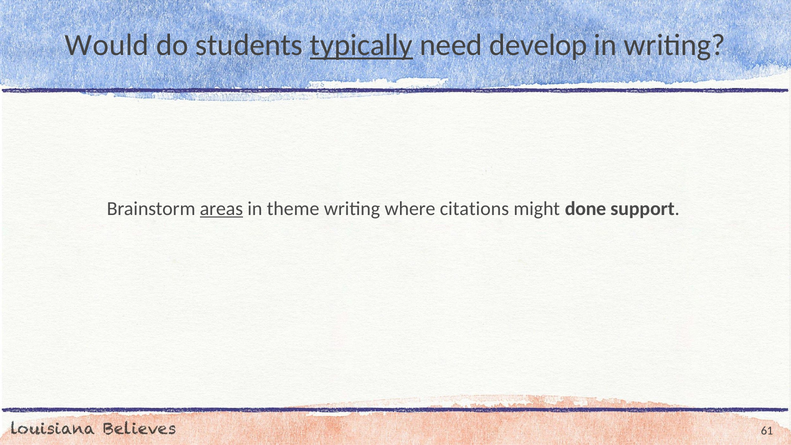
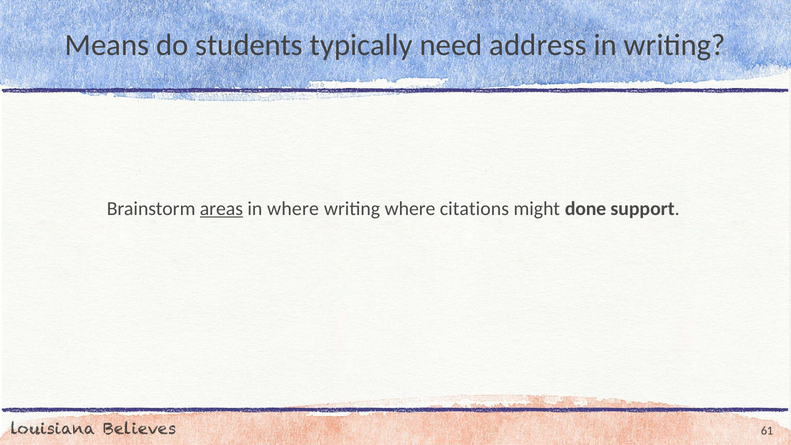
Would: Would -> Means
typically underline: present -> none
develop: develop -> address
in theme: theme -> where
